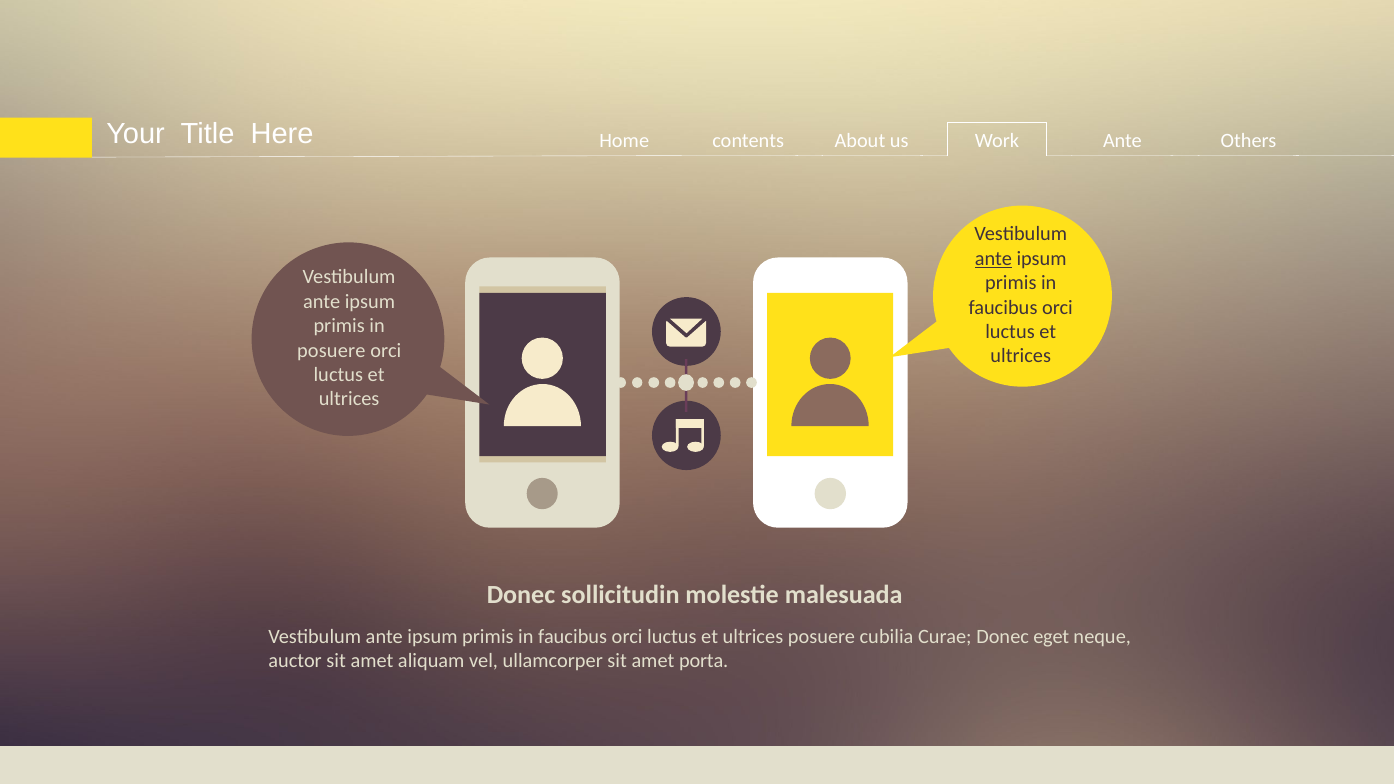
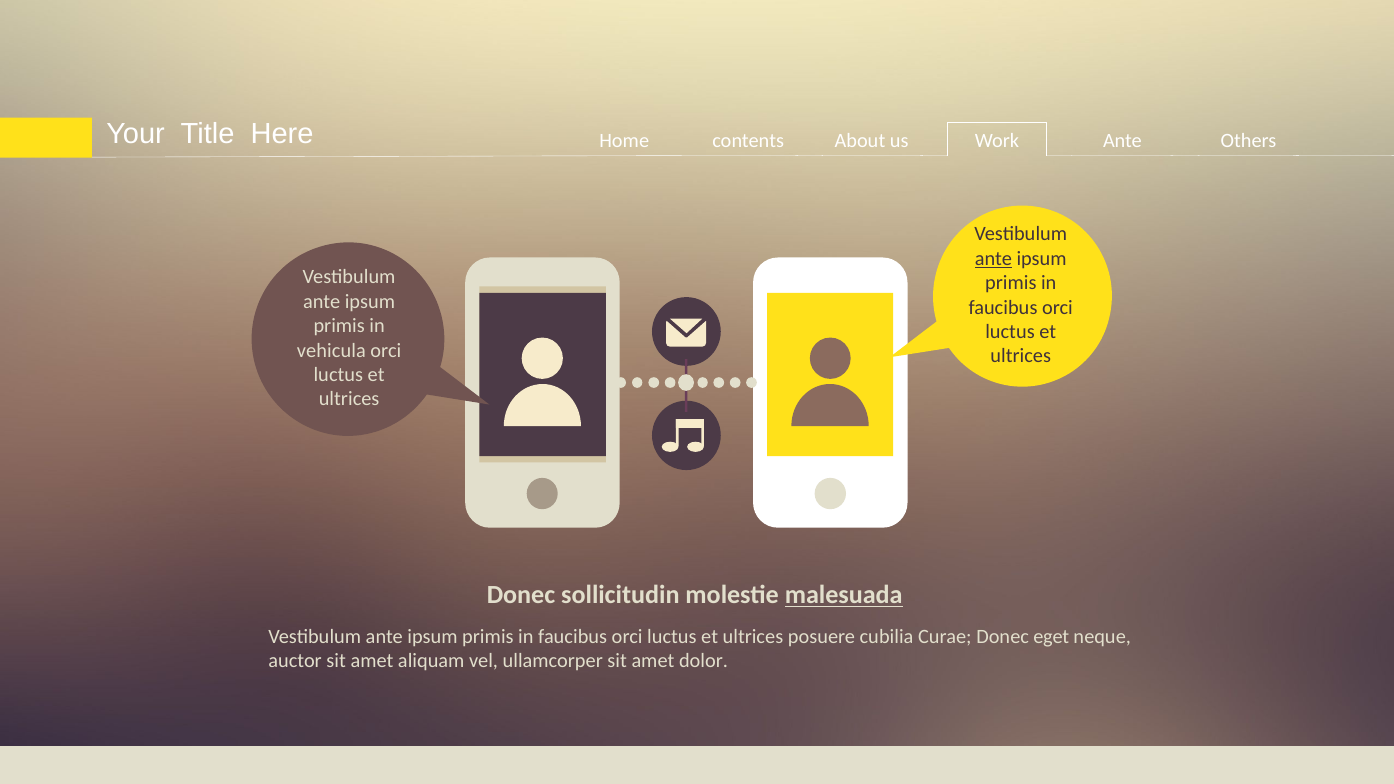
posuere at (331, 350): posuere -> vehicula
malesuada underline: none -> present
porta: porta -> dolor
